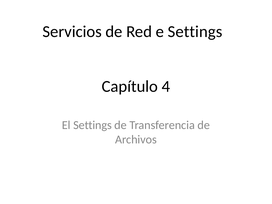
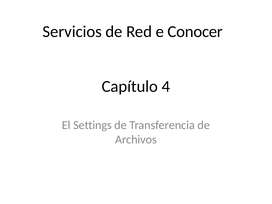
e Settings: Settings -> Conocer
